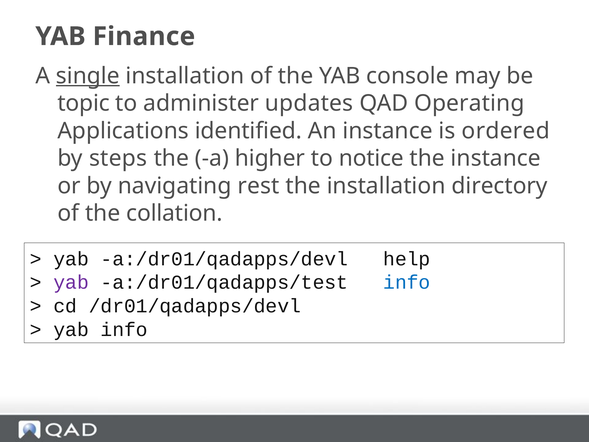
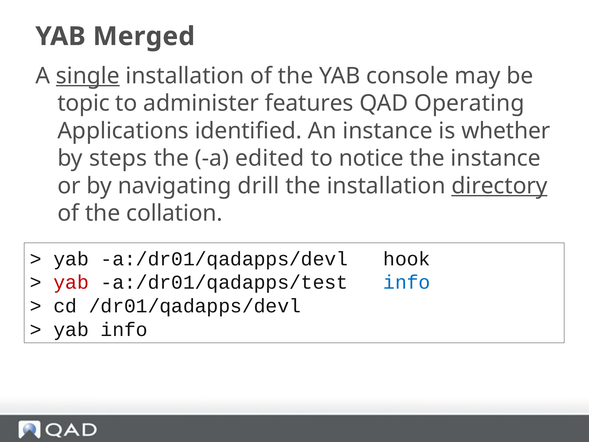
Finance: Finance -> Merged
updates: updates -> features
ordered: ordered -> whether
higher: higher -> edited
rest: rest -> drill
directory underline: none -> present
help: help -> hook
yab at (71, 282) colour: purple -> red
